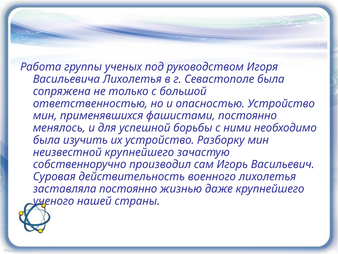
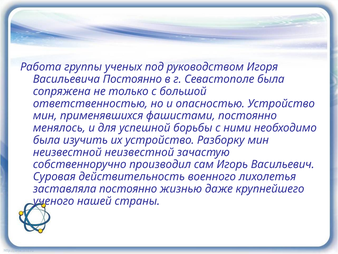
Васильевича Лихолетья: Лихолетья -> Постоянно
неизвестной крупнейшего: крупнейшего -> неизвестной
